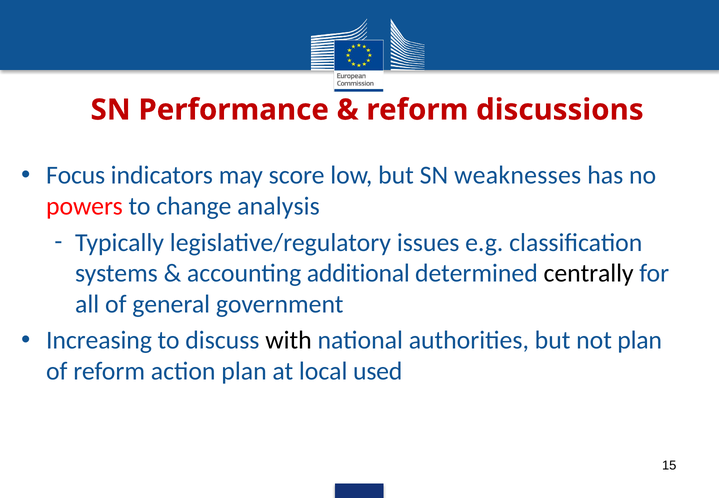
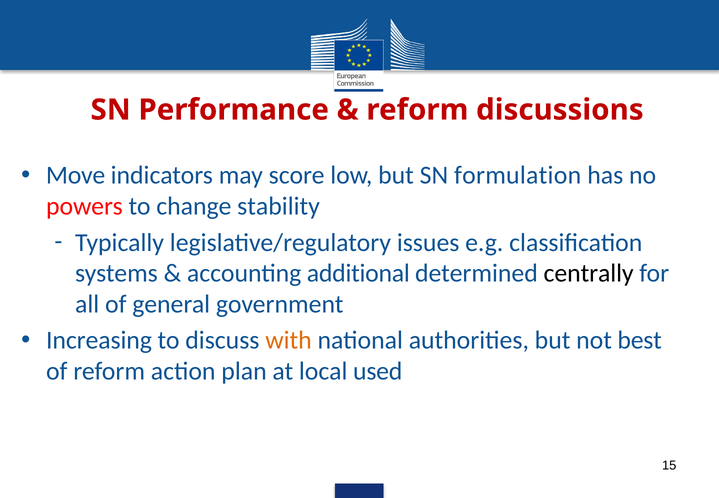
Focus: Focus -> Move
weaknesses: weaknesses -> formulation
analysis: analysis -> stability
with colour: black -> orange
not plan: plan -> best
